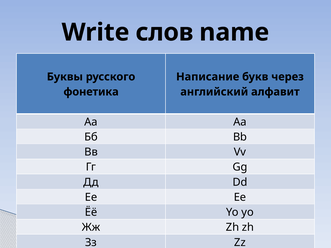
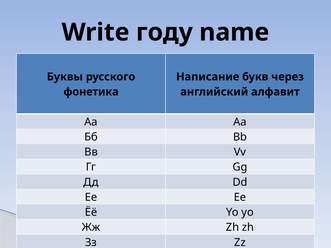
слов: слов -> году
